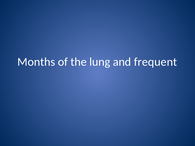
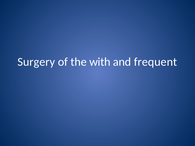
Months: Months -> Surgery
lung: lung -> with
